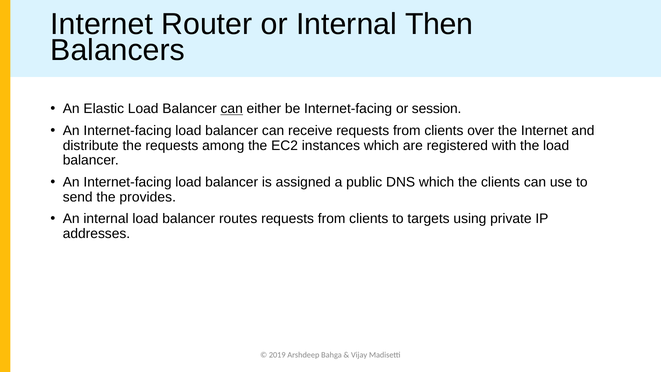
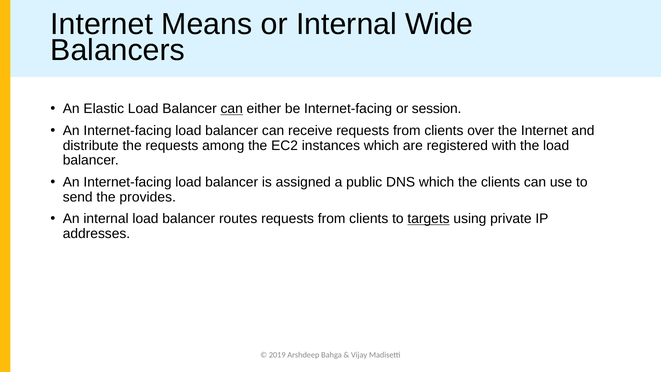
Router: Router -> Means
Then: Then -> Wide
targets underline: none -> present
